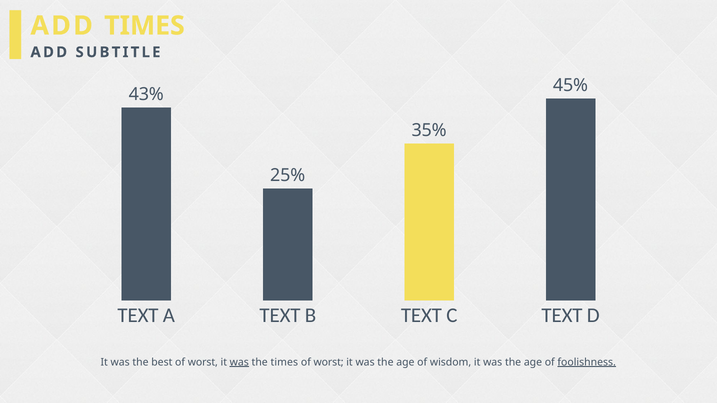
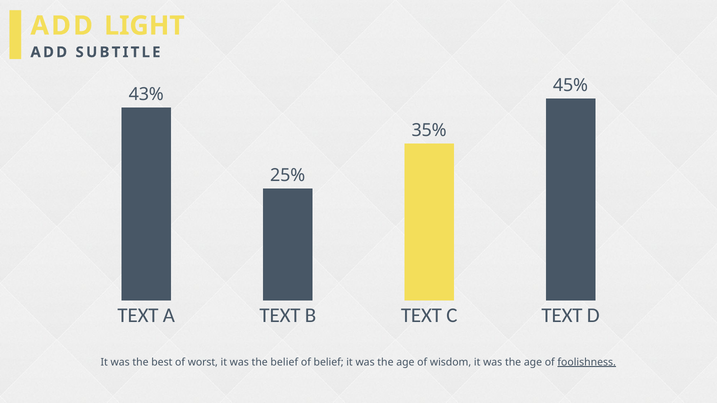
ADD TIMES: TIMES -> LIGHT
was at (239, 362) underline: present -> none
the times: times -> belief
worst at (329, 362): worst -> belief
